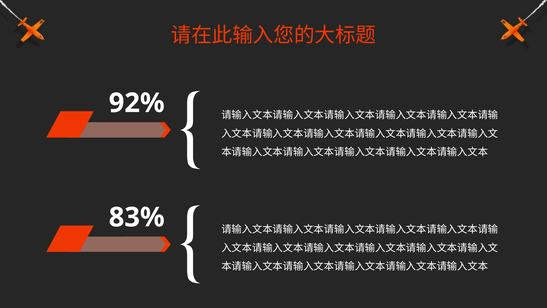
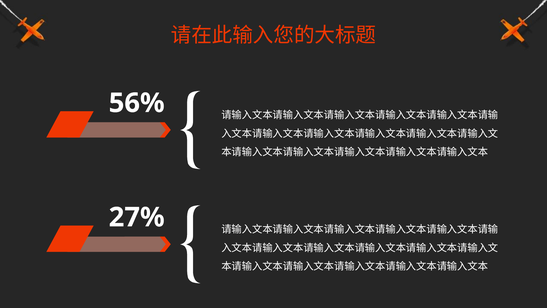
92%: 92% -> 56%
83%: 83% -> 27%
